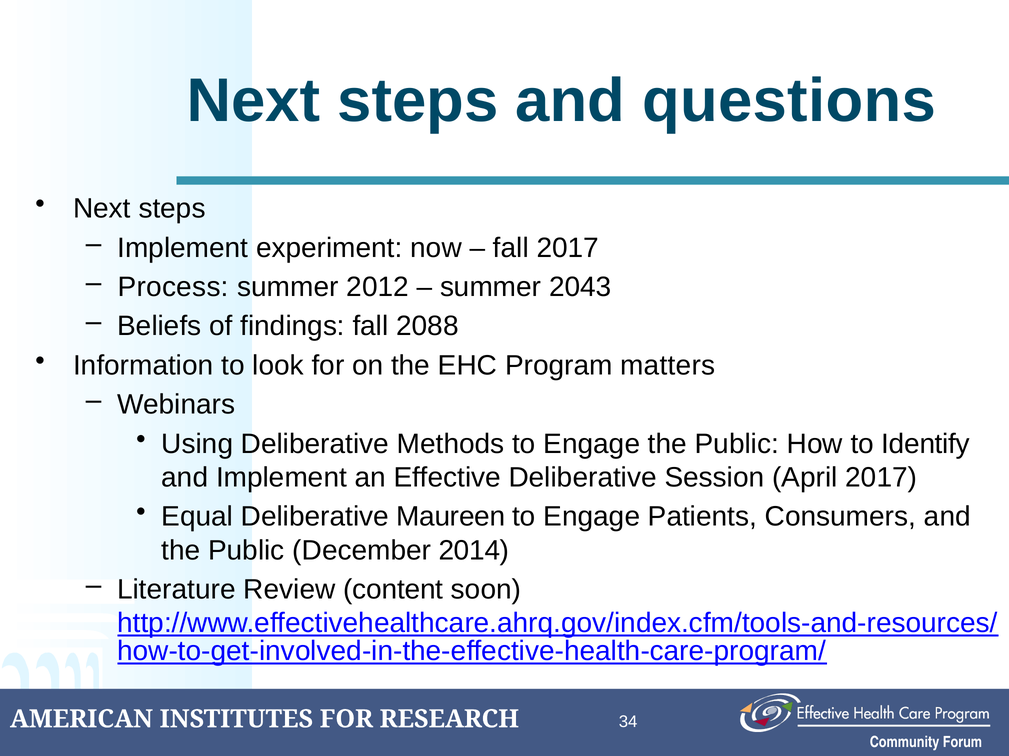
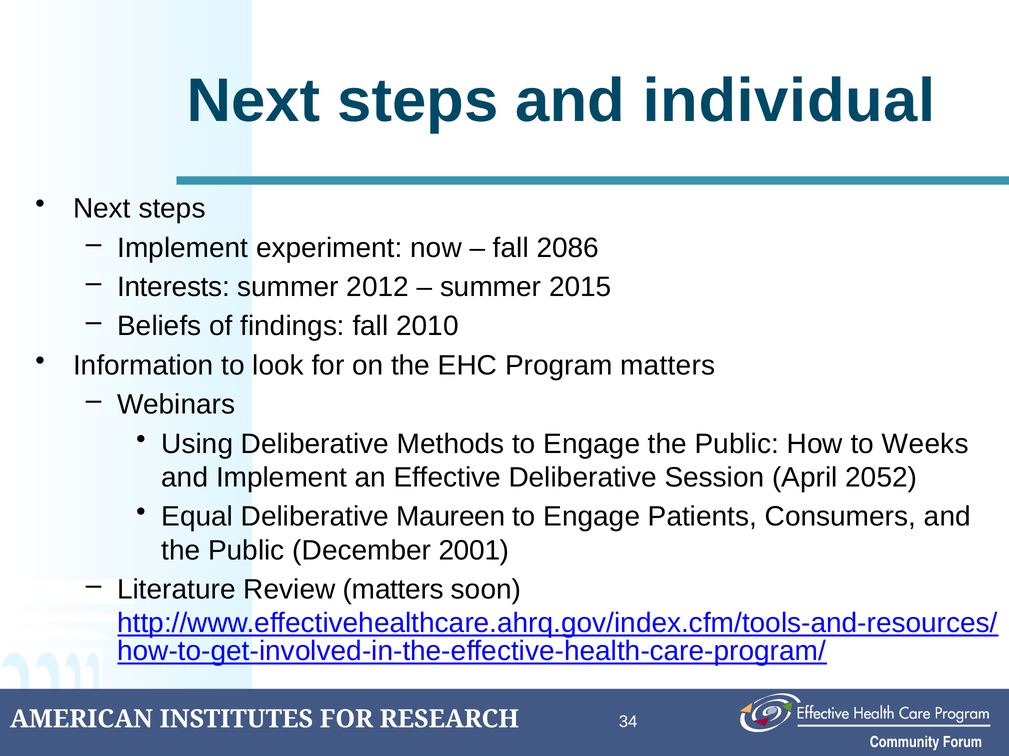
questions: questions -> individual
fall 2017: 2017 -> 2086
Process: Process -> Interests
2043: 2043 -> 2015
2088: 2088 -> 2010
Identify: Identify -> Weeks
April 2017: 2017 -> 2052
2014: 2014 -> 2001
Review content: content -> matters
